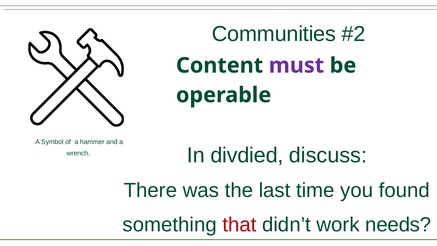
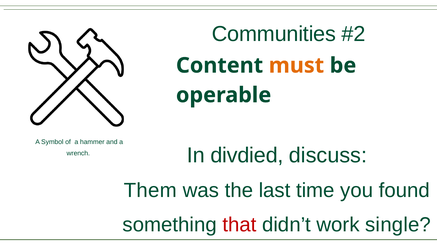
must colour: purple -> orange
There: There -> Them
needs: needs -> single
